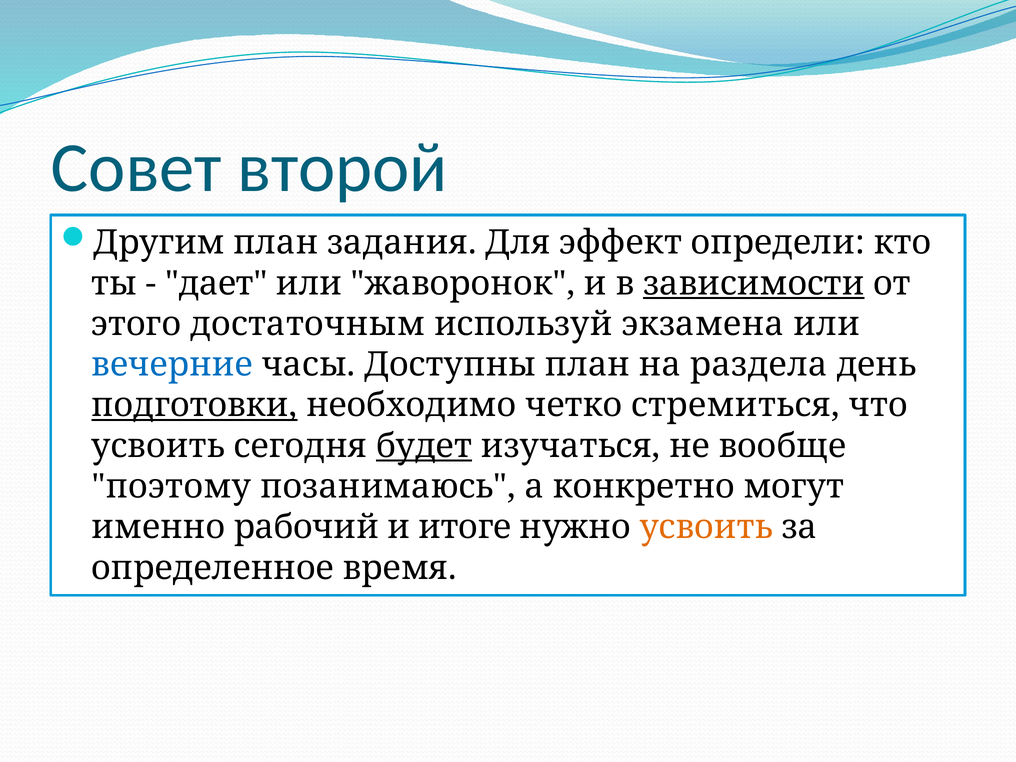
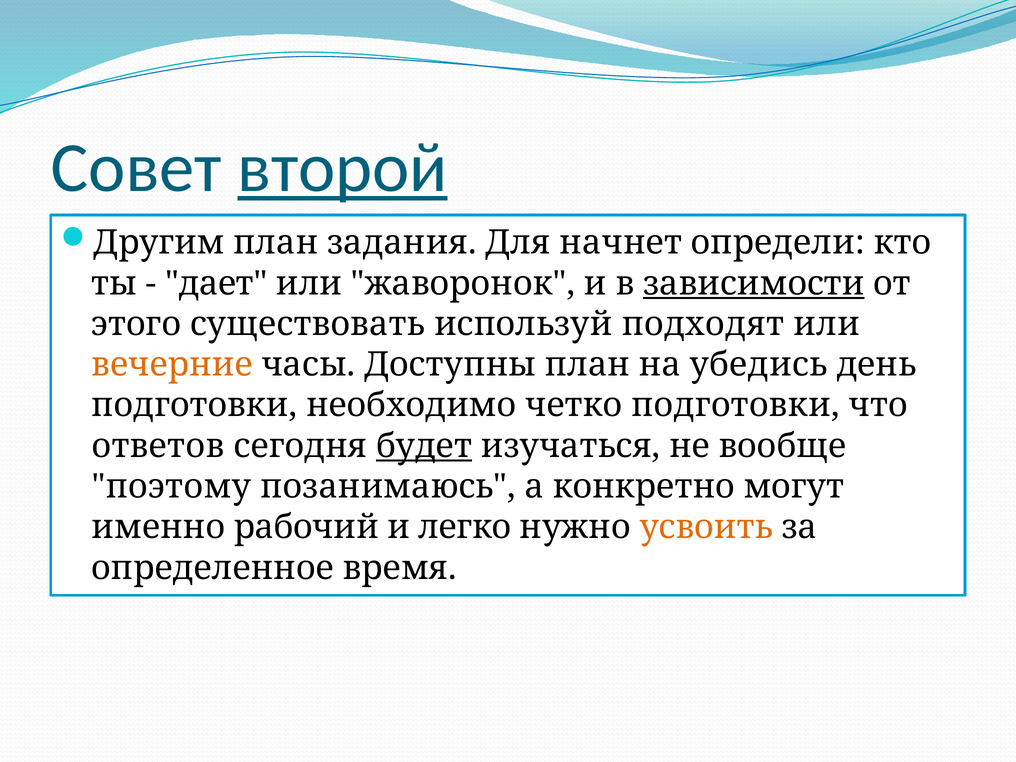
второй underline: none -> present
эффект: эффект -> начнет
достаточным: достаточным -> существовать
экзамена: экзамена -> подходят
вечерние colour: blue -> orange
раздела: раздела -> убедись
подготовки at (194, 405) underline: present -> none
четко стремиться: стремиться -> подготовки
усвоить at (158, 446): усвоить -> ответов
итоге: итоге -> легко
